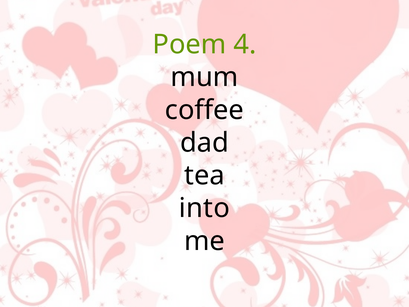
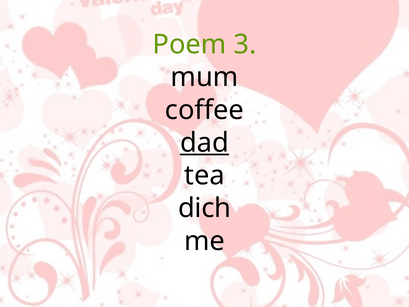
4: 4 -> 3
dad underline: none -> present
into: into -> dich
